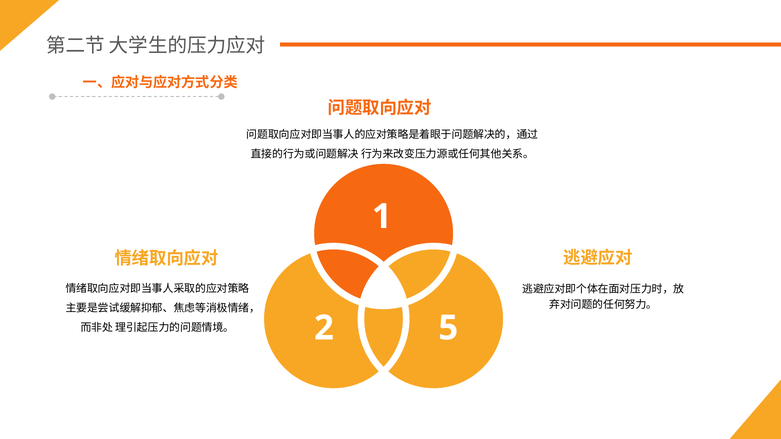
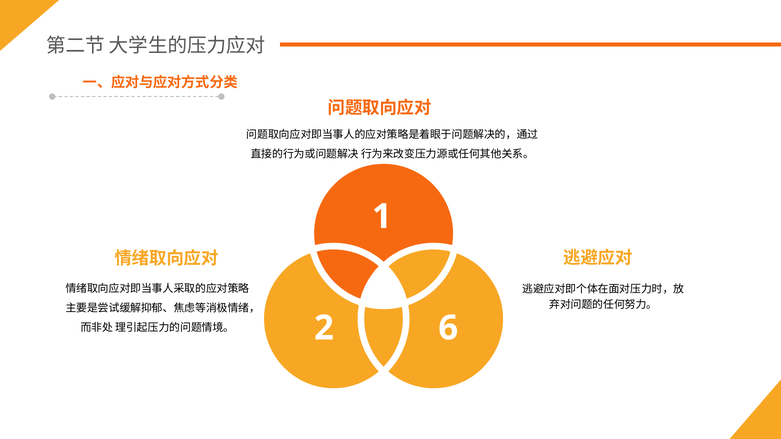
5: 5 -> 6
